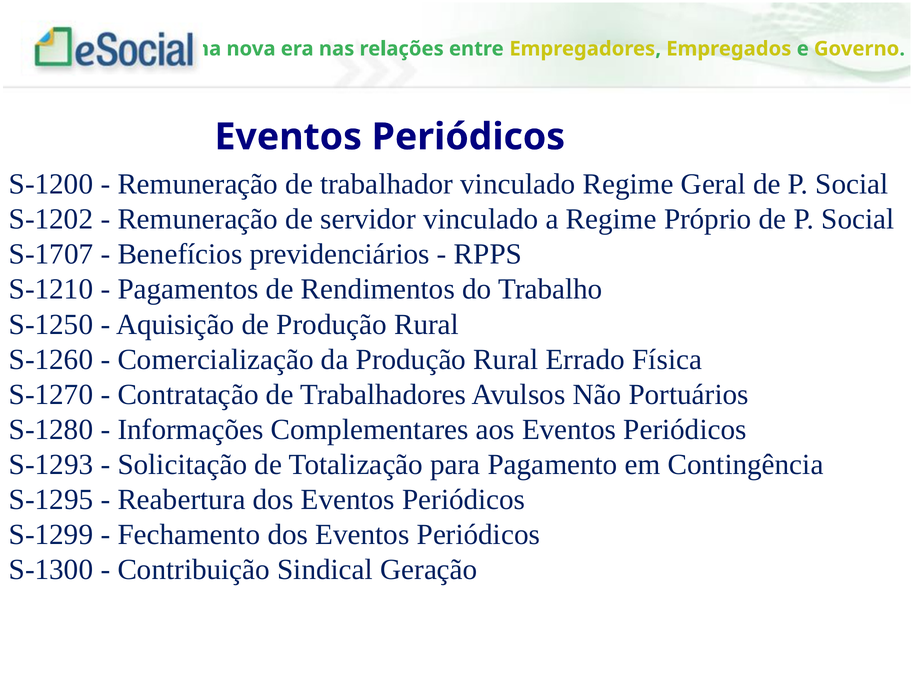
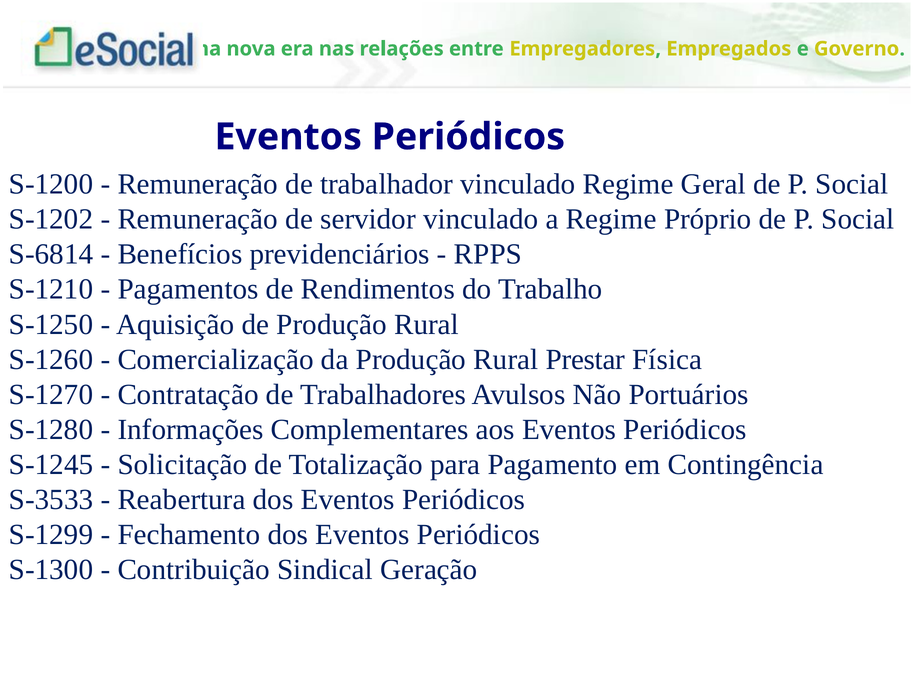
S-1707: S-1707 -> S-6814
Errado: Errado -> Prestar
S-1293: S-1293 -> S-1245
S-1295: S-1295 -> S-3533
